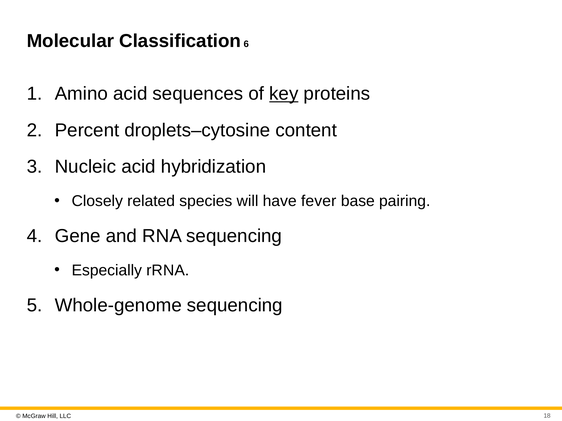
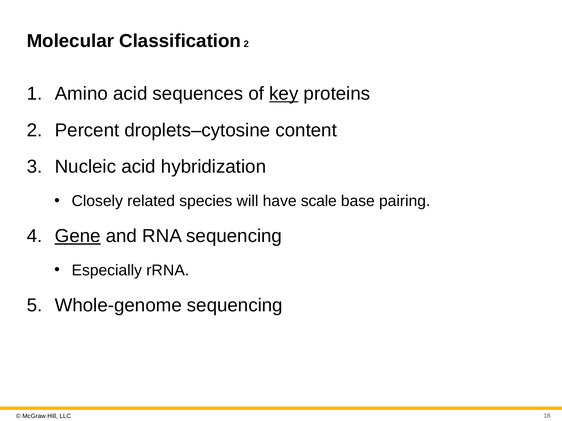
Classification 6: 6 -> 2
fever: fever -> scale
Gene underline: none -> present
